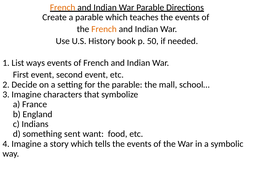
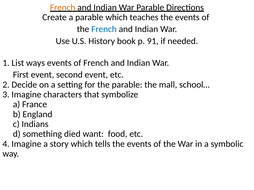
French at (104, 29) colour: orange -> blue
50: 50 -> 91
sent: sent -> died
